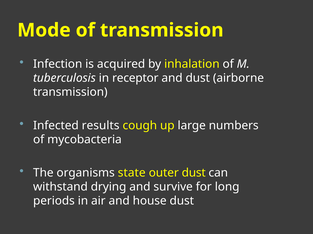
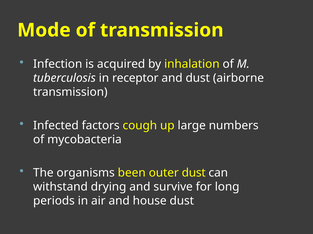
results: results -> factors
state: state -> been
